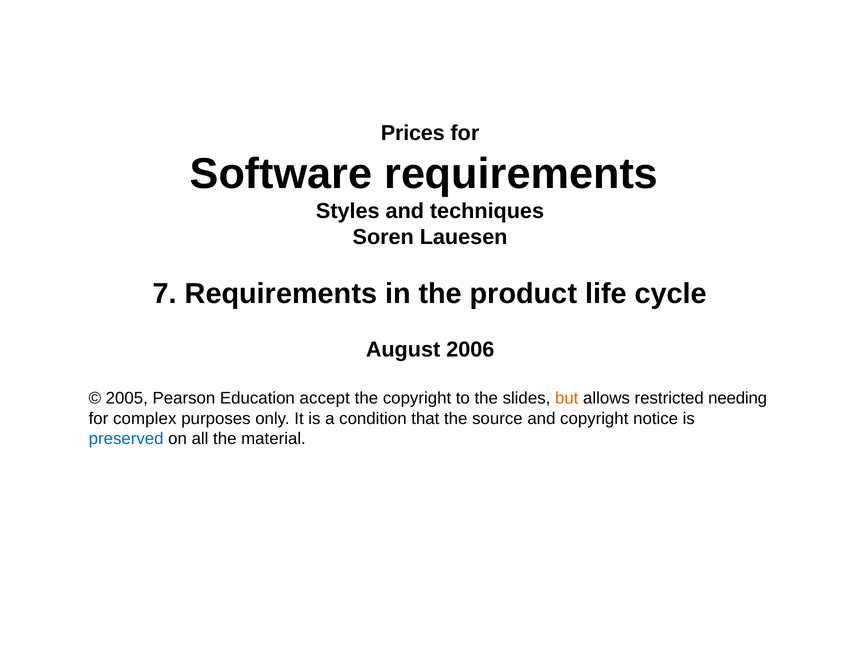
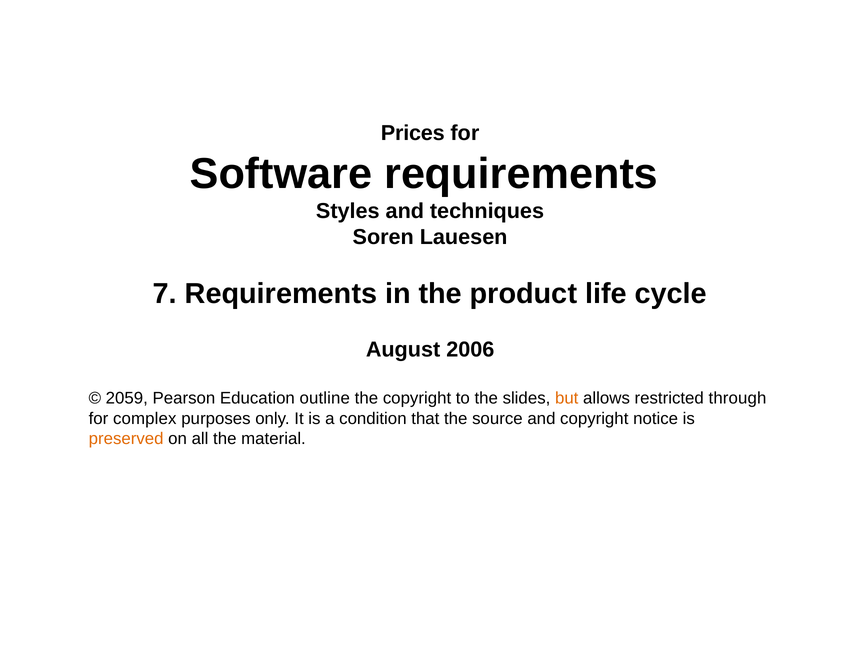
2005: 2005 -> 2059
accept: accept -> outline
needing: needing -> through
preserved colour: blue -> orange
